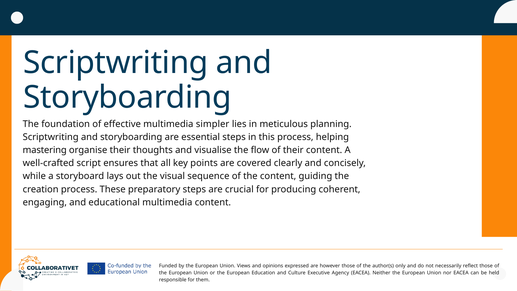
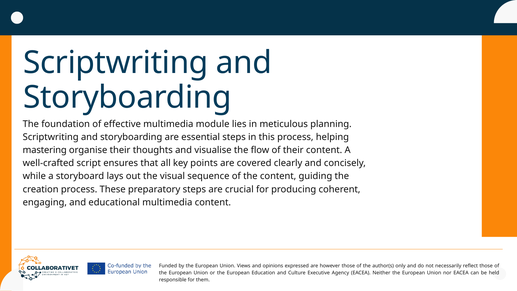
simpler: simpler -> module
